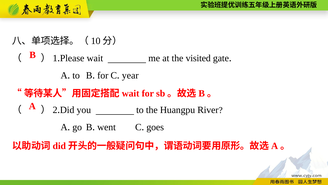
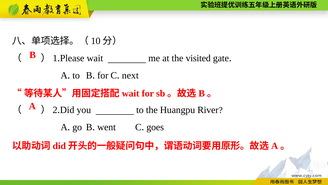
year: year -> next
